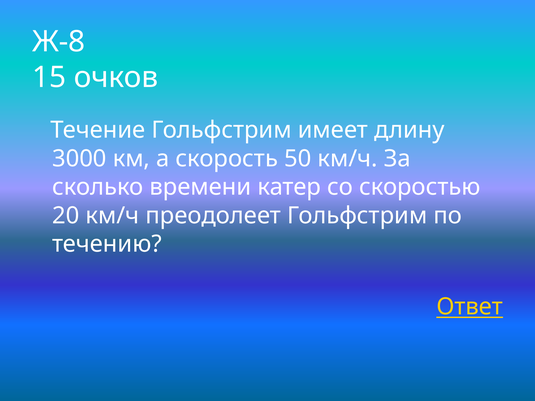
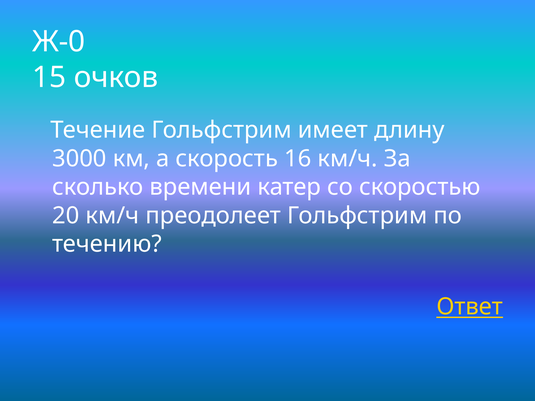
Ж-8: Ж-8 -> Ж-0
50: 50 -> 16
